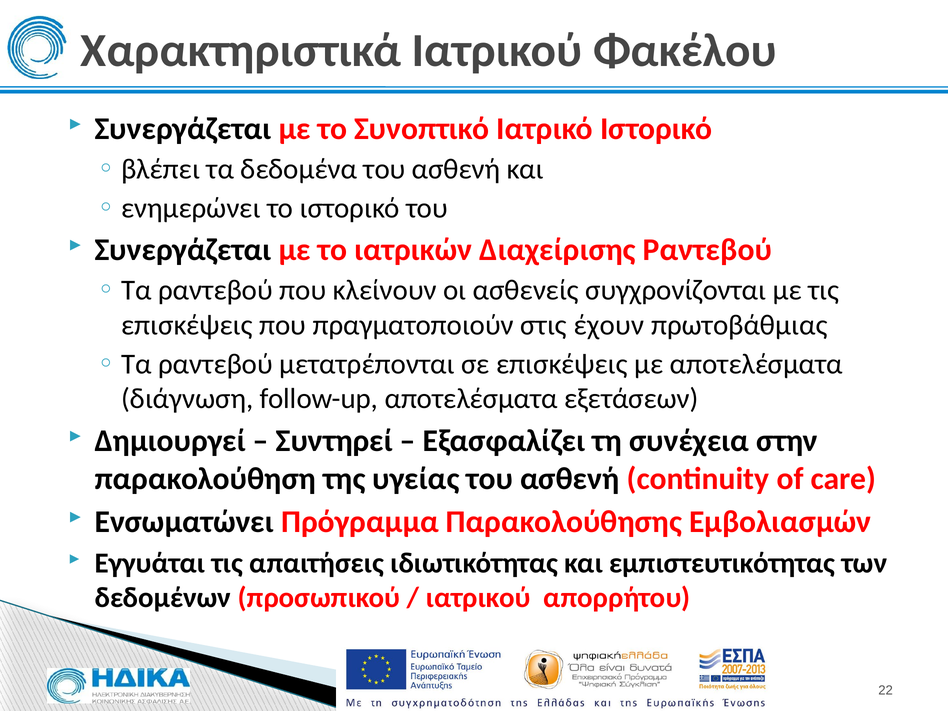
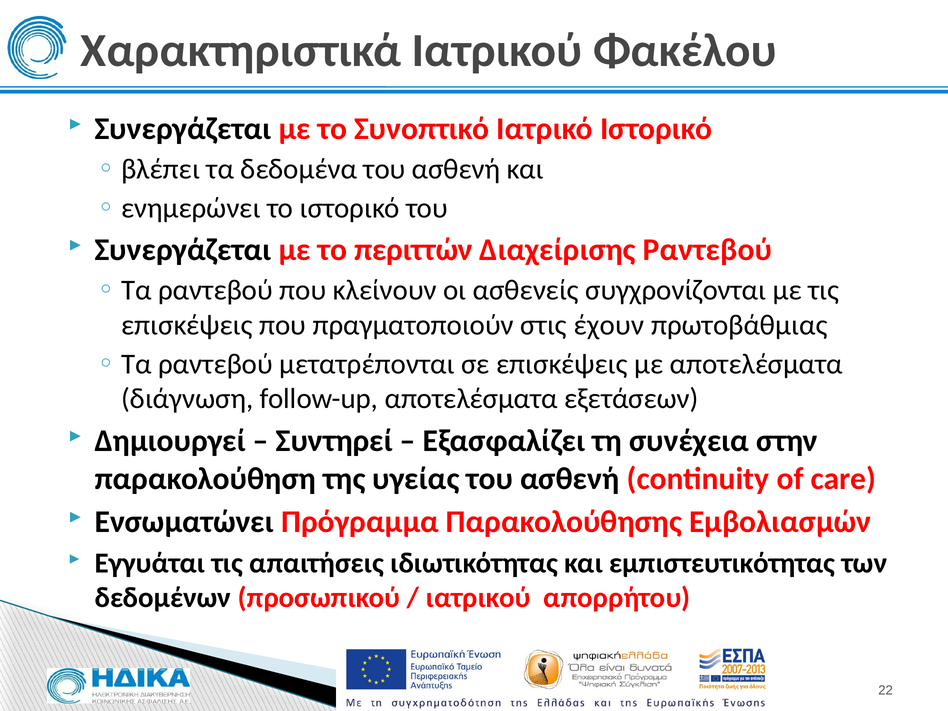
ιατρικών: ιατρικών -> περιττών
